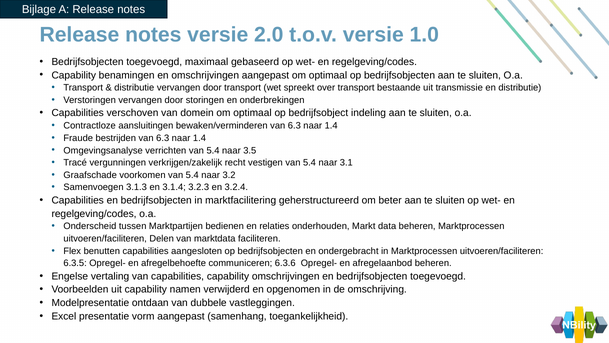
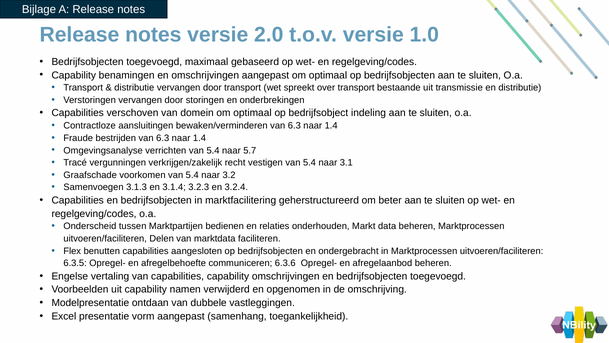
3.5: 3.5 -> 5.7
